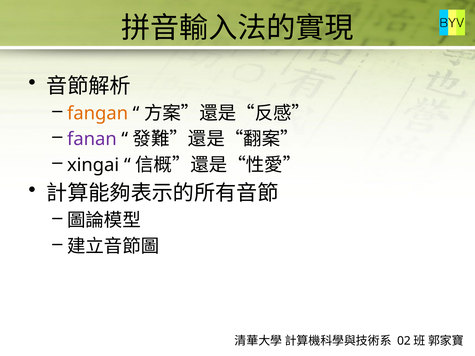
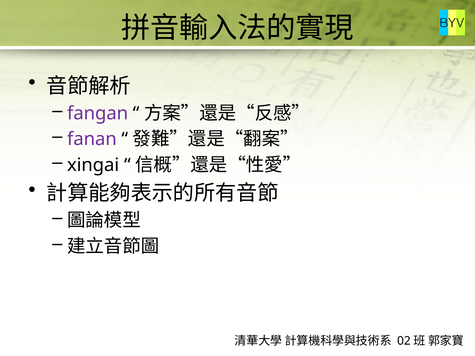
fangan colour: orange -> purple
